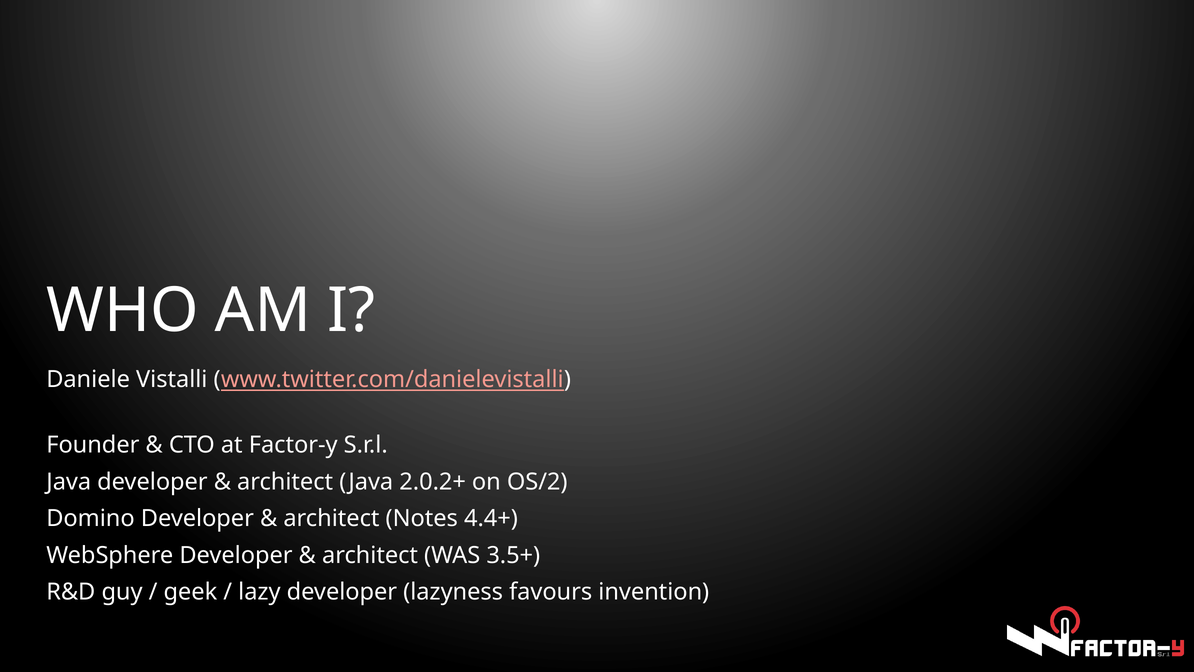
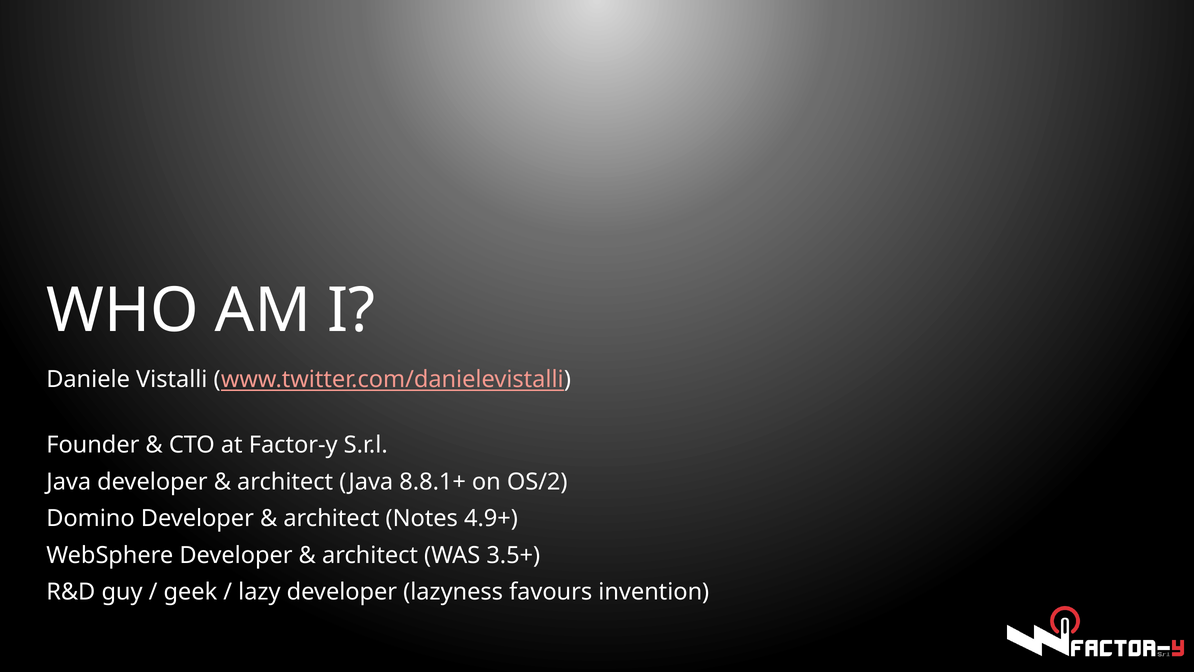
2.0.2+: 2.0.2+ -> 8.8.1+
4.4+: 4.4+ -> 4.9+
